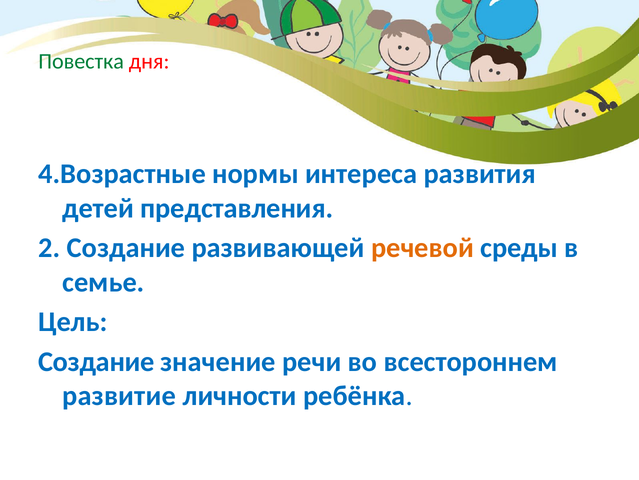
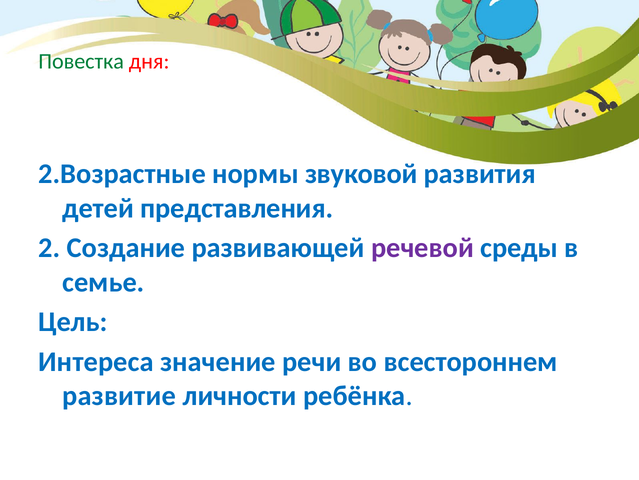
4.Возрастные: 4.Возрастные -> 2.Возрастные
интереса: интереса -> звуковой
речевой colour: orange -> purple
Создание at (96, 361): Создание -> Интереса
